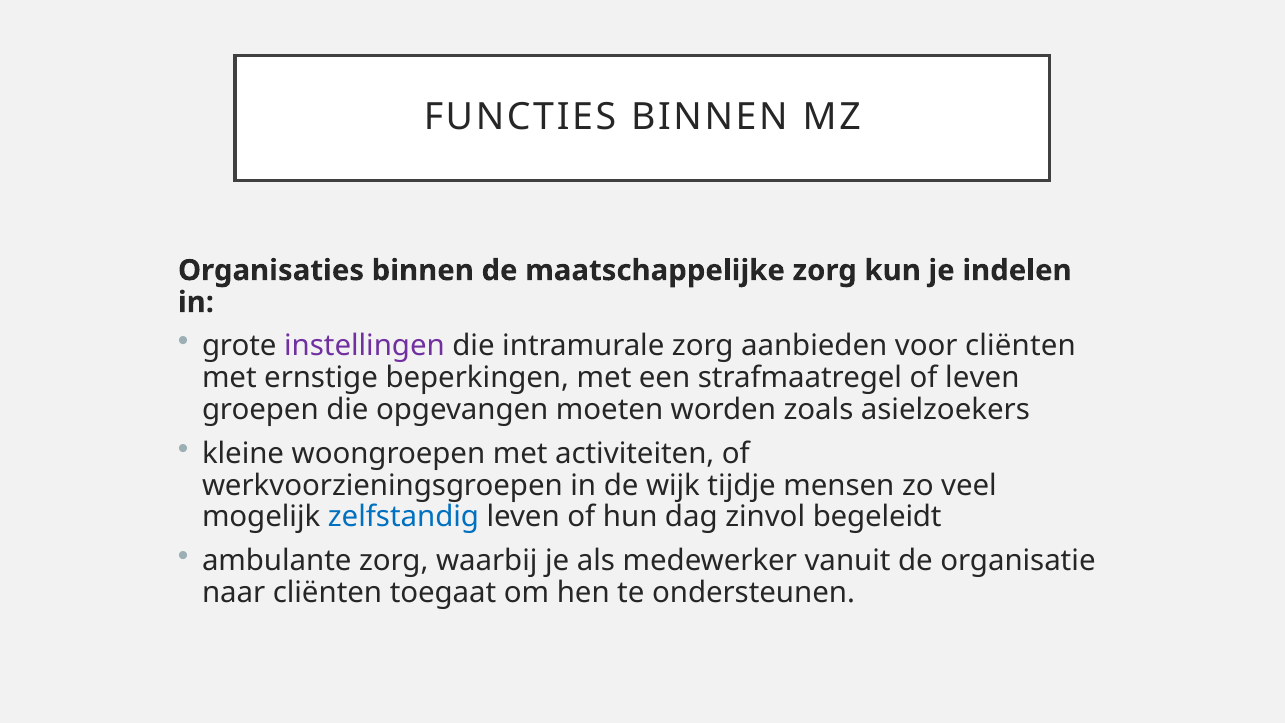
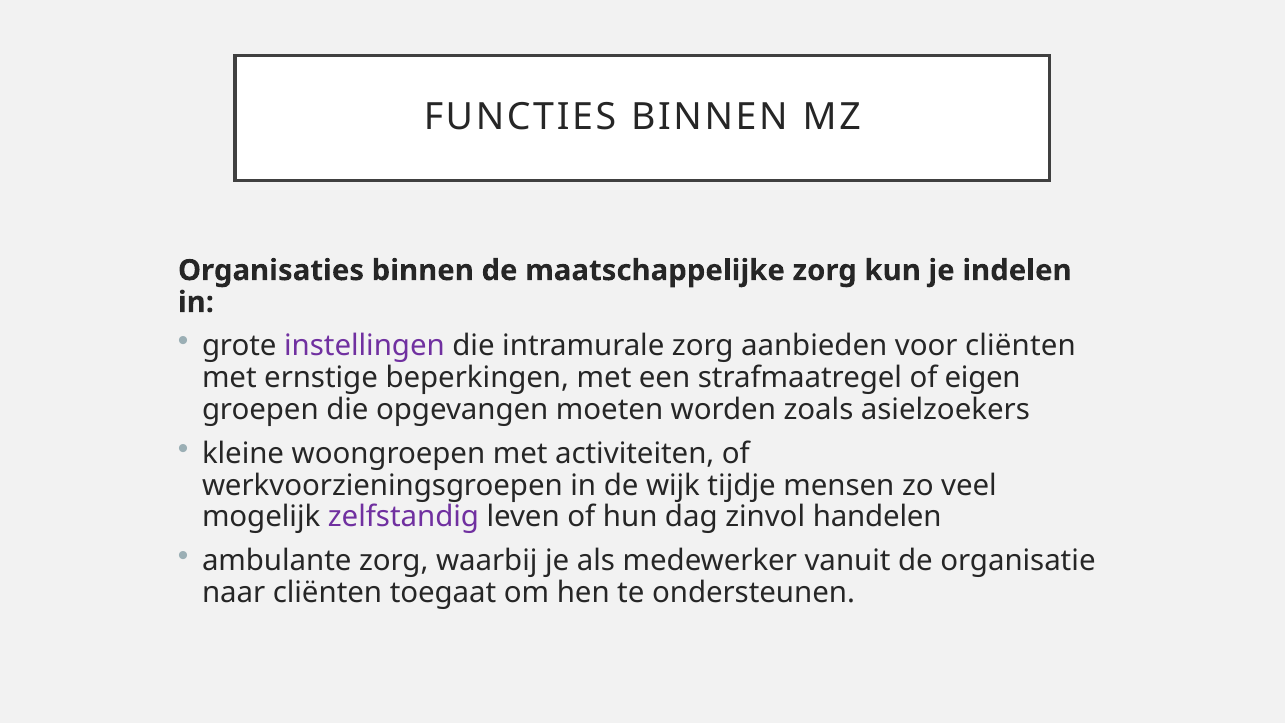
of leven: leven -> eigen
zelfstandig colour: blue -> purple
begeleidt: begeleidt -> handelen
